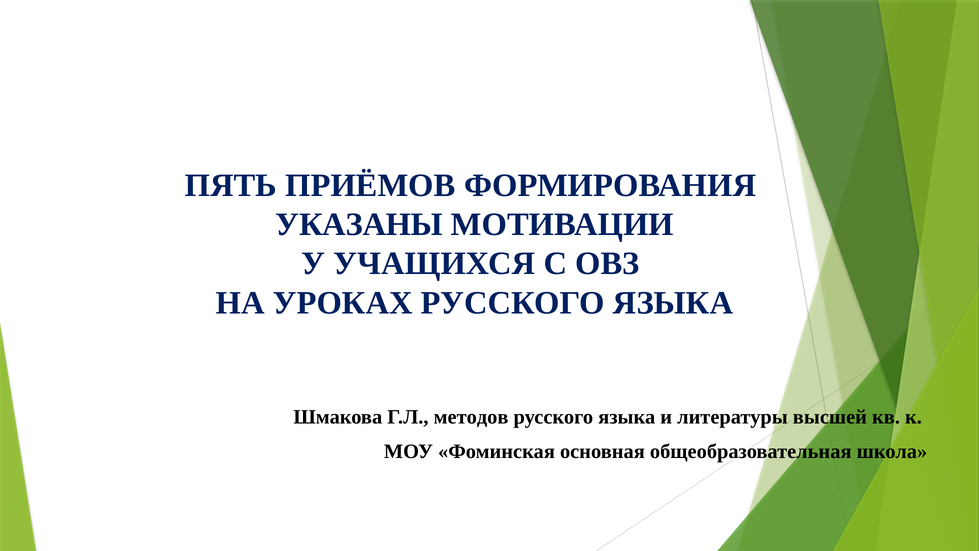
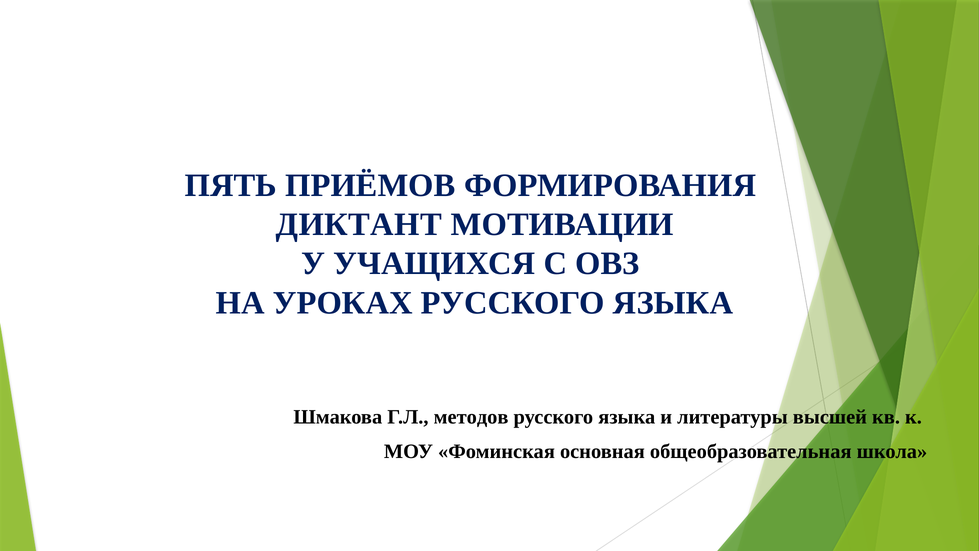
УКАЗАНЫ: УКАЗАНЫ -> ДИКТАНТ
